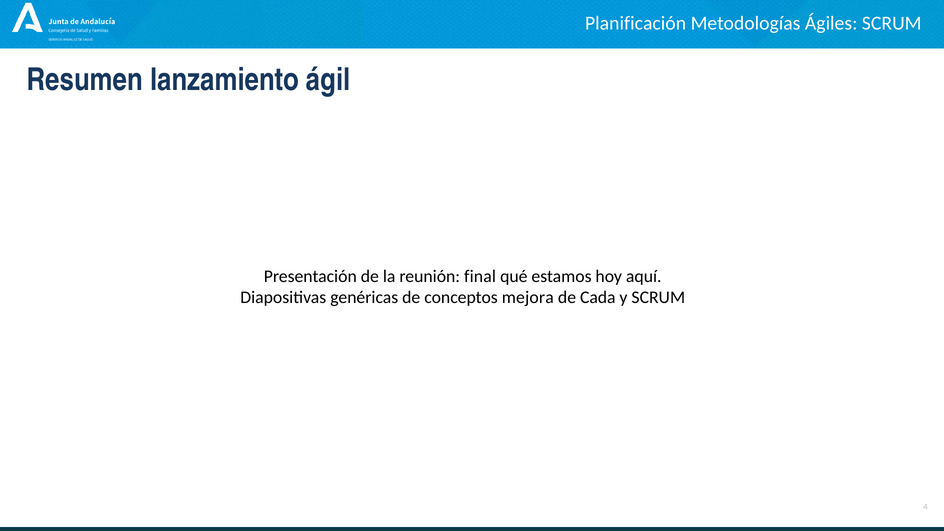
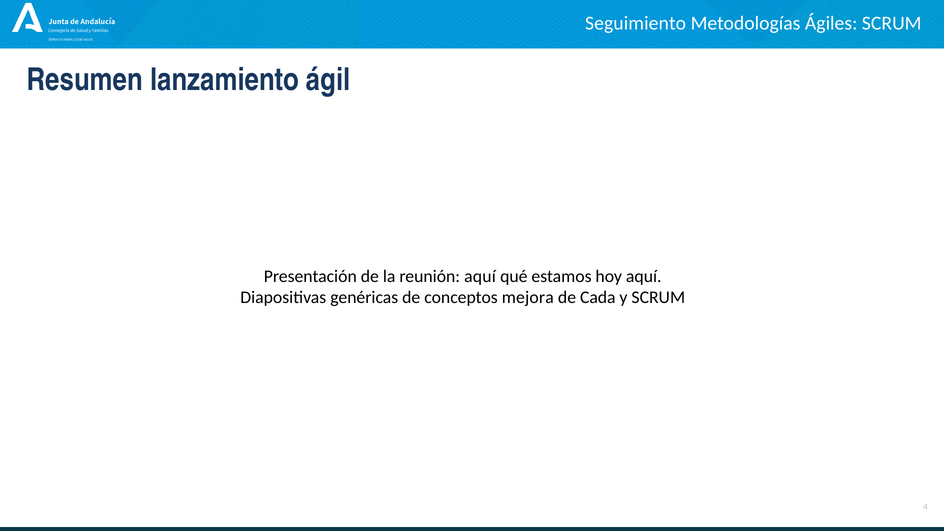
Planificación: Planificación -> Seguimiento
reunión final: final -> aquí
